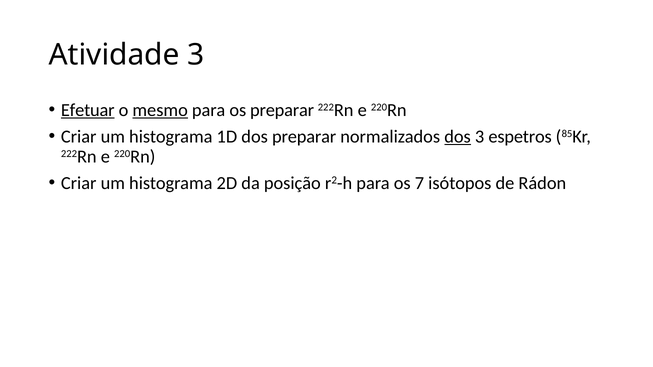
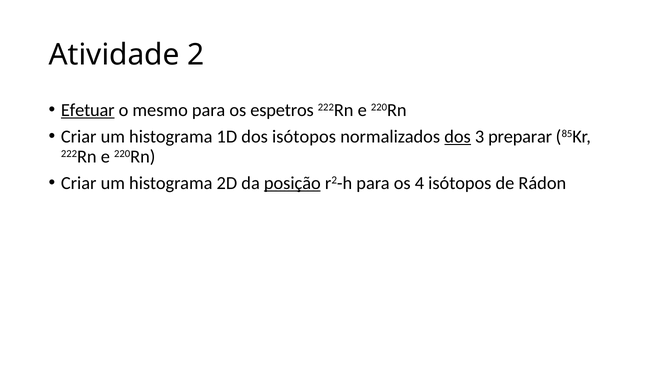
Atividade 3: 3 -> 2
mesmo underline: present -> none
os preparar: preparar -> espetros
dos preparar: preparar -> isótopos
espetros: espetros -> preparar
posição underline: none -> present
7: 7 -> 4
